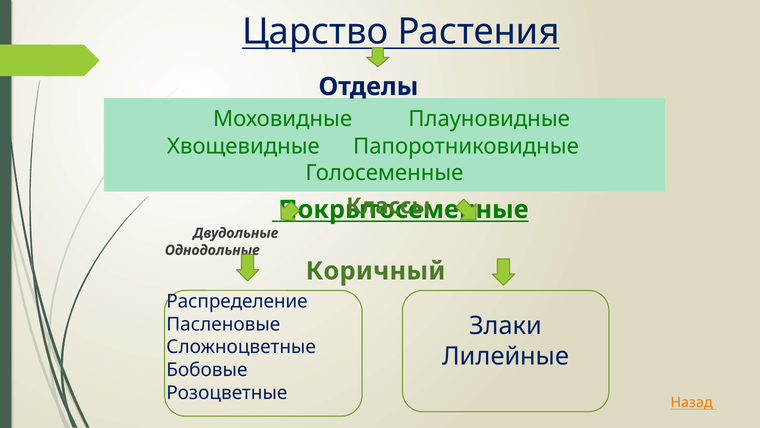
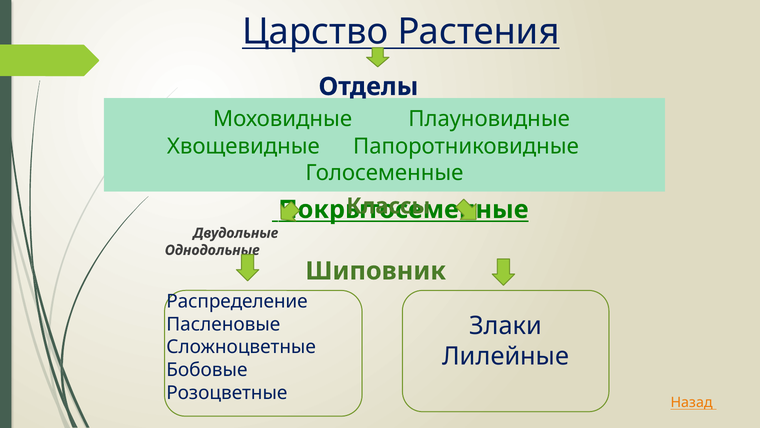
Коричный: Коричный -> Шиповник
